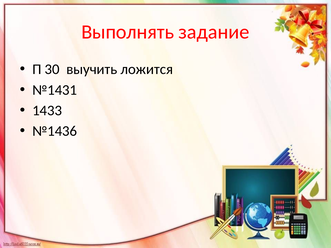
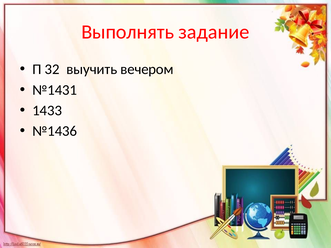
30: 30 -> 32
ложится: ложится -> вечером
